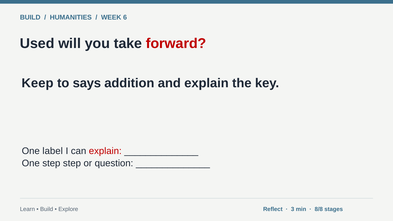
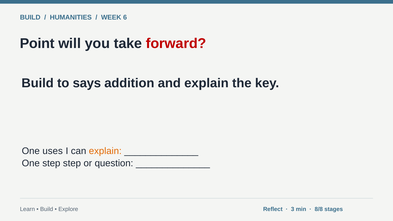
Used: Used -> Point
Keep at (37, 83): Keep -> Build
label: label -> uses
explain at (105, 151) colour: red -> orange
